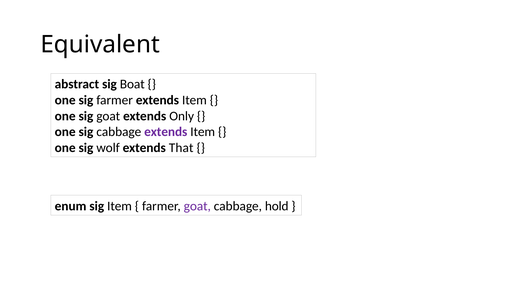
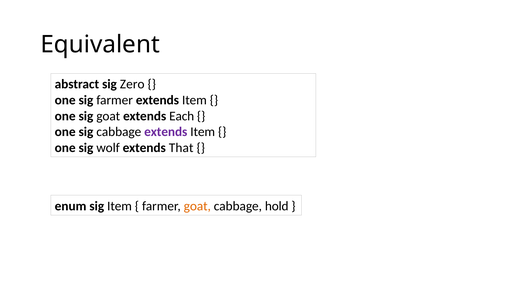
Boat: Boat -> Zero
Only: Only -> Each
goat at (197, 206) colour: purple -> orange
